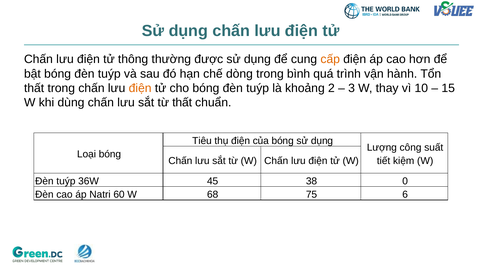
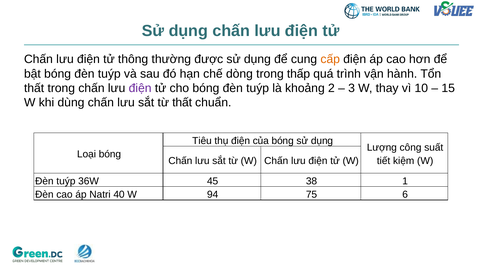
bình: bình -> thấp
điện at (140, 88) colour: orange -> purple
0: 0 -> 1
60: 60 -> 40
68: 68 -> 94
